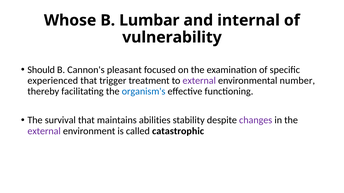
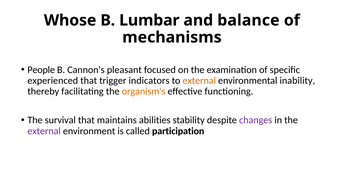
internal: internal -> balance
vulnerability: vulnerability -> mechanisms
Should: Should -> People
treatment: treatment -> indicators
external at (199, 81) colour: purple -> orange
number: number -> inability
organism's colour: blue -> orange
catastrophic: catastrophic -> participation
